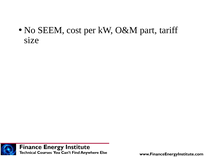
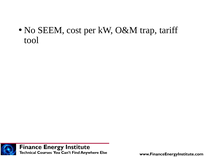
part: part -> trap
size: size -> tool
